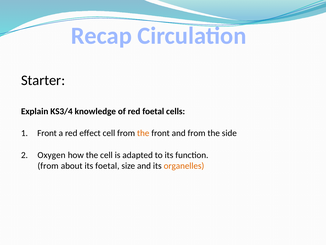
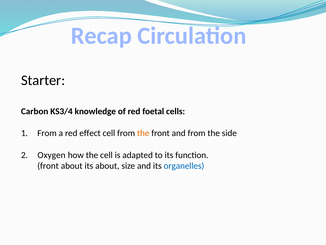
Explain: Explain -> Carbon
Front at (47, 133): Front -> From
from at (48, 166): from -> front
its foetal: foetal -> about
organelles colour: orange -> blue
